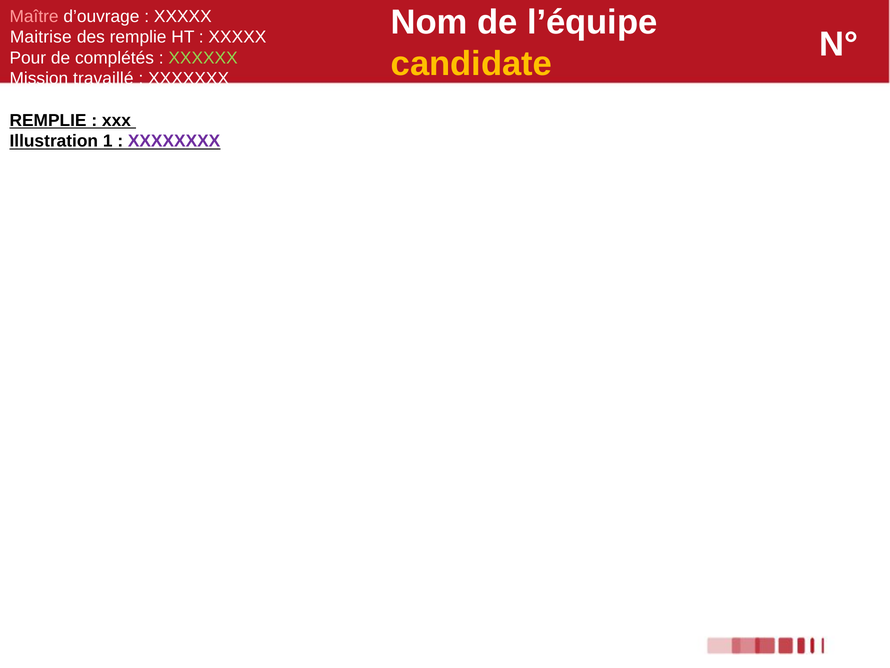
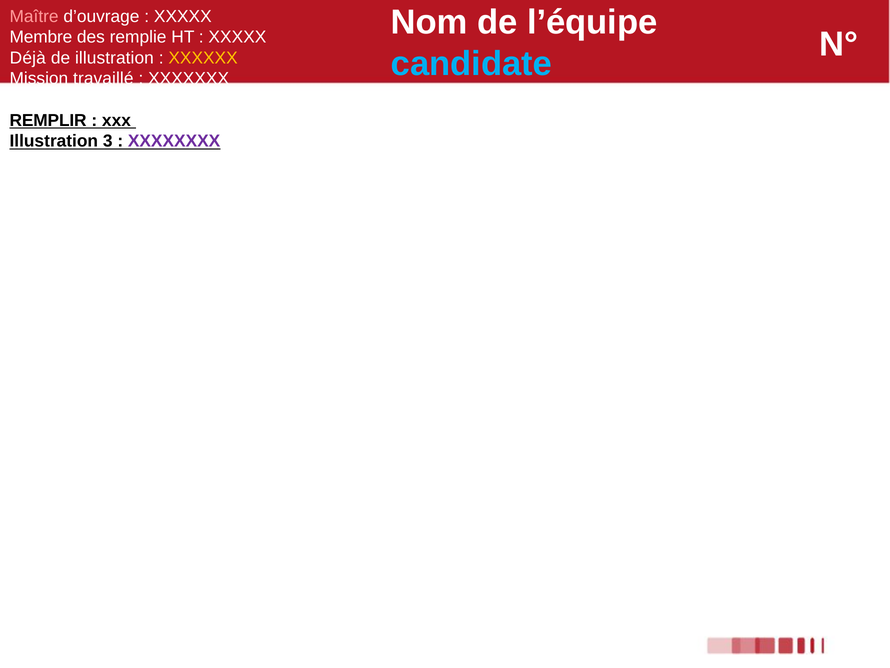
Maitrise: Maitrise -> Membre
candidate colour: yellow -> light blue
Pour: Pour -> Déjà
de complétés: complétés -> illustration
XXXXXX colour: light green -> yellow
REMPLIE at (48, 120): REMPLIE -> REMPLIR
1: 1 -> 3
